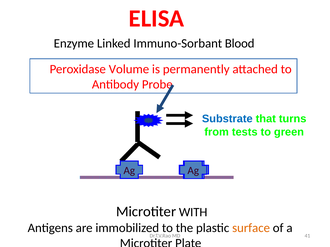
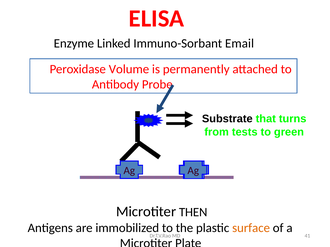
Blood: Blood -> Email
Substrate colour: blue -> black
WITH: WITH -> THEN
